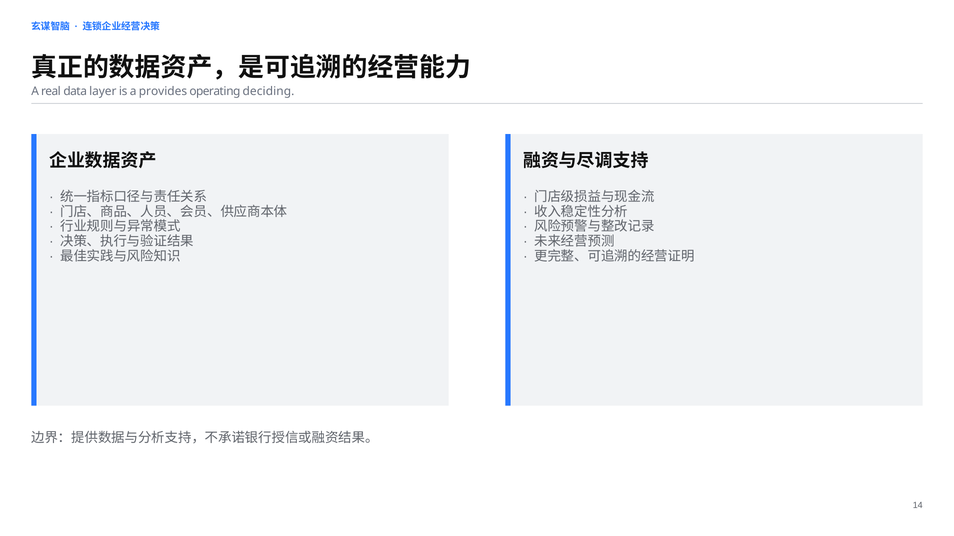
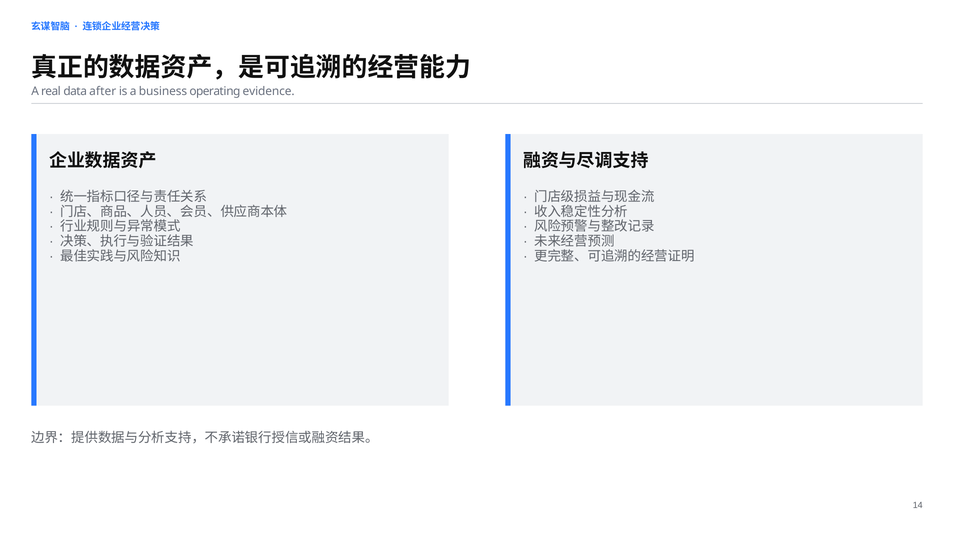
layer: layer -> after
provides: provides -> business
deciding: deciding -> evidence
